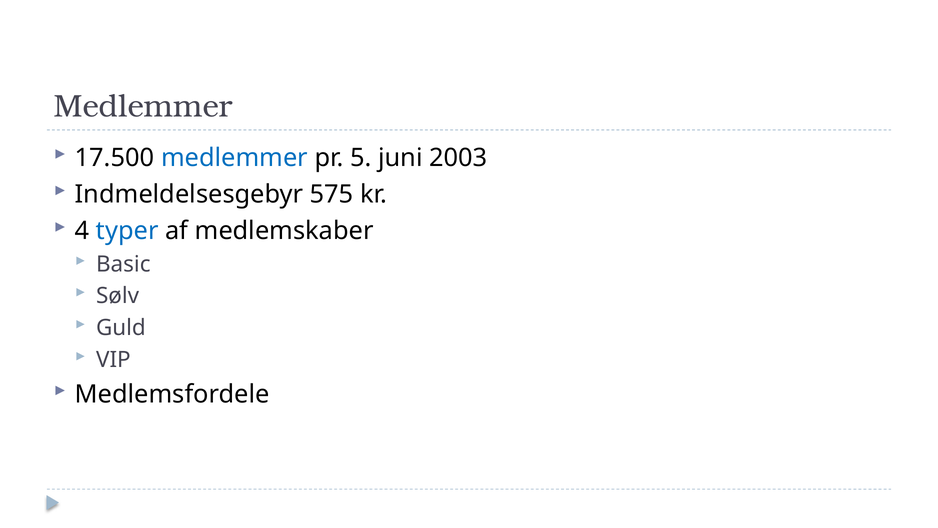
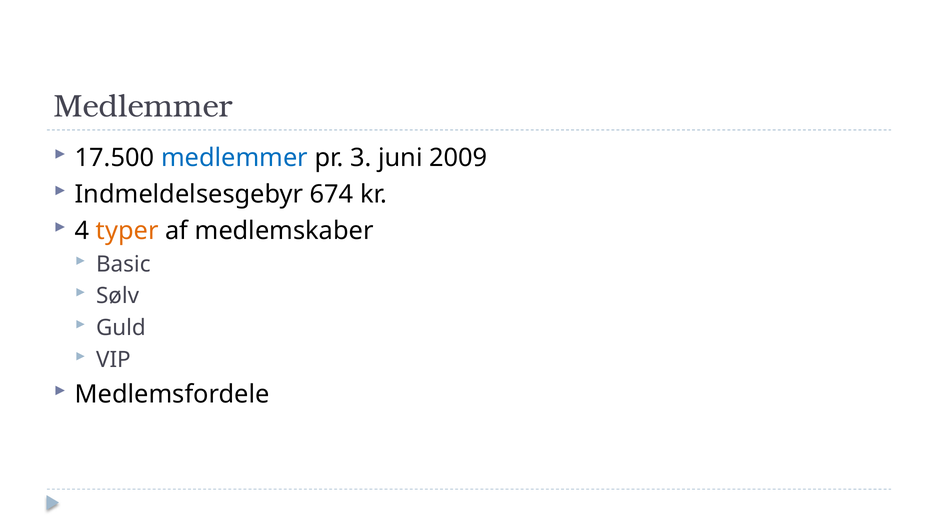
5: 5 -> 3
2003: 2003 -> 2009
575: 575 -> 674
typer colour: blue -> orange
